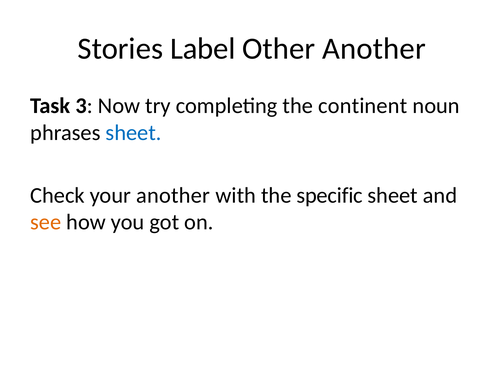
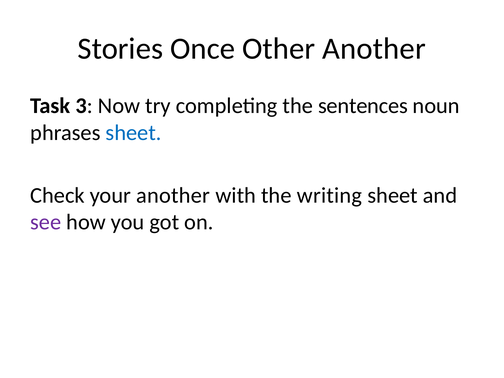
Label: Label -> Once
continent: continent -> sentences
specific: specific -> writing
see colour: orange -> purple
